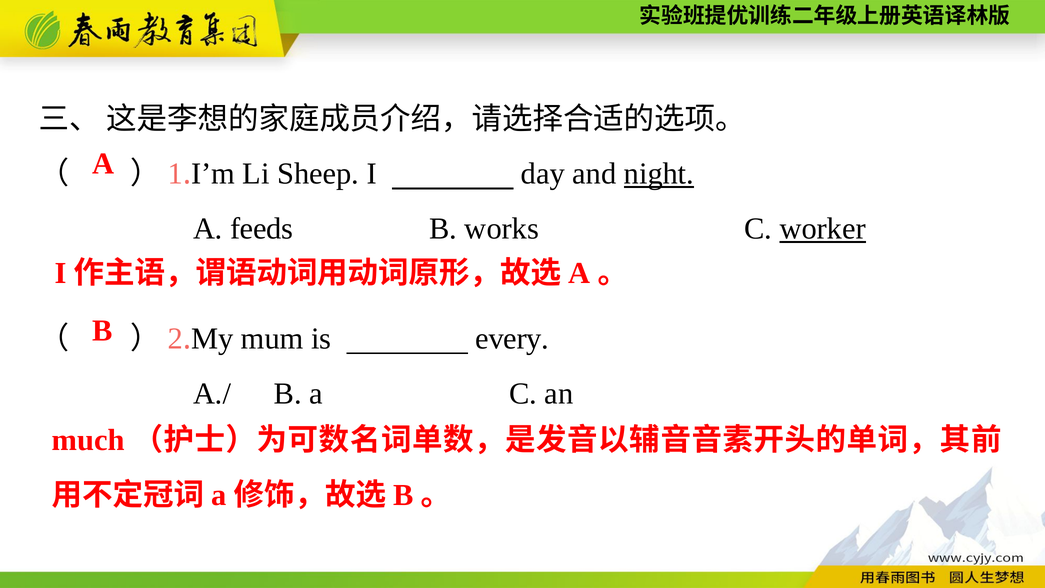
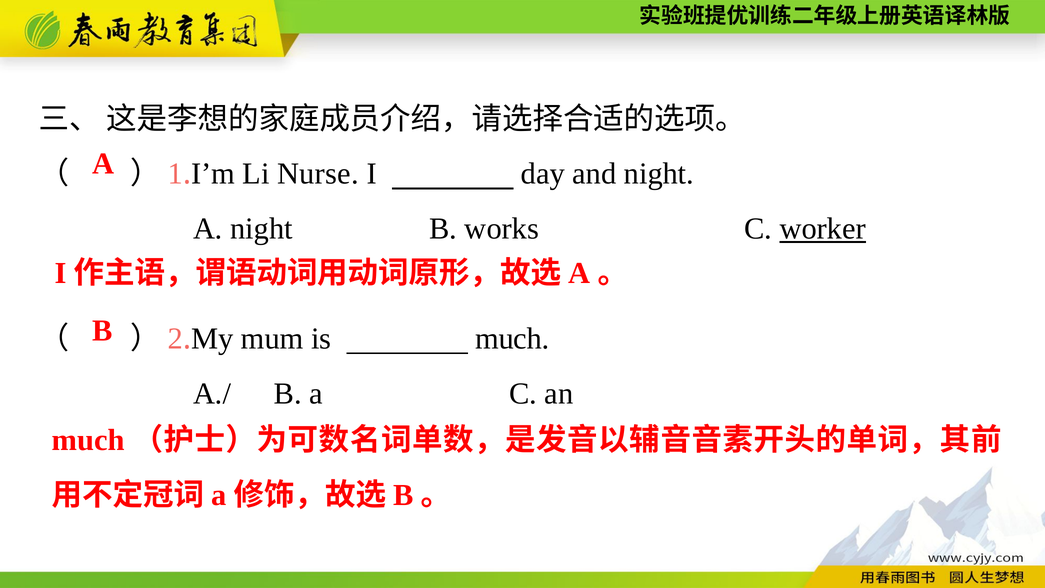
Sheep: Sheep -> Nurse
night at (659, 174) underline: present -> none
A feeds: feeds -> night
is every: every -> much
